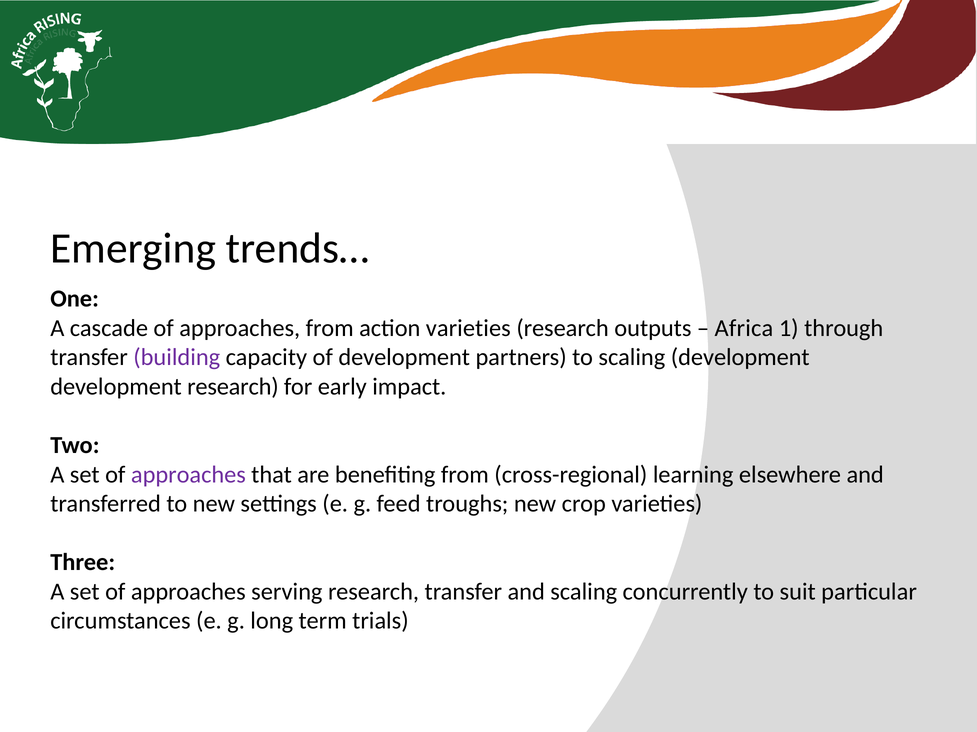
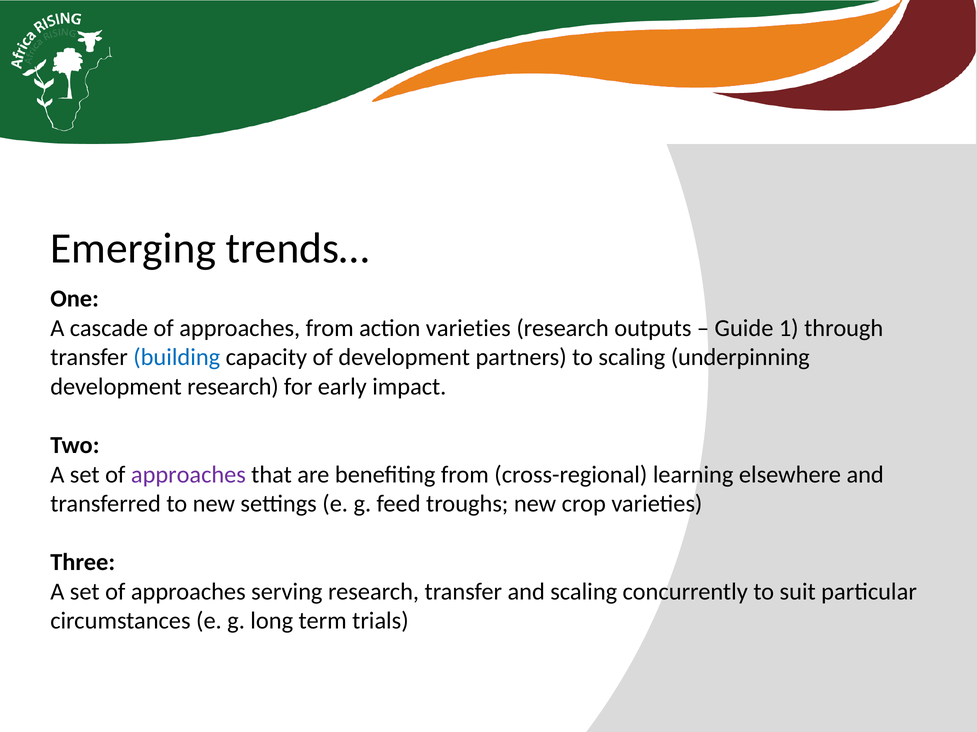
Africa: Africa -> Guide
building colour: purple -> blue
scaling development: development -> underpinning
